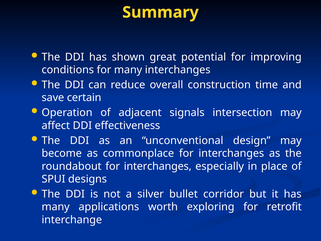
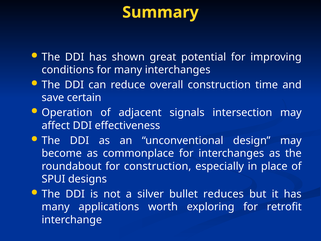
roundabout for interchanges: interchanges -> construction
corridor: corridor -> reduces
